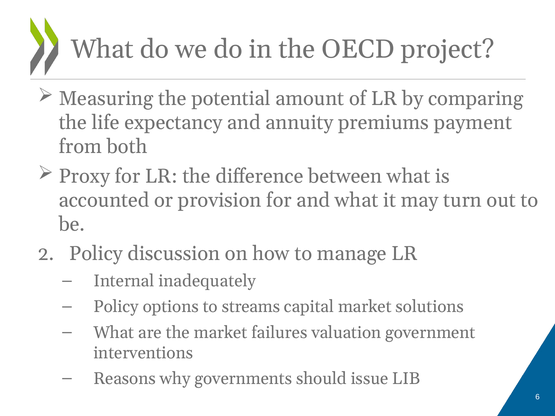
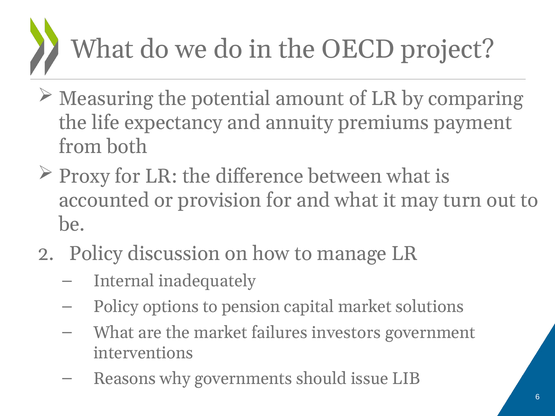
streams: streams -> pension
valuation: valuation -> investors
